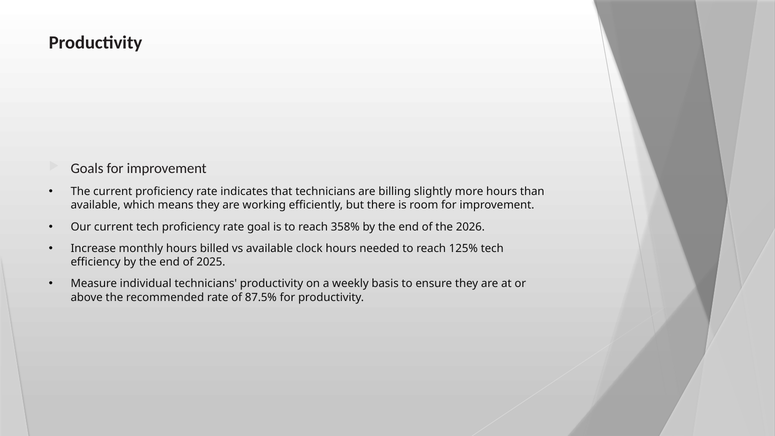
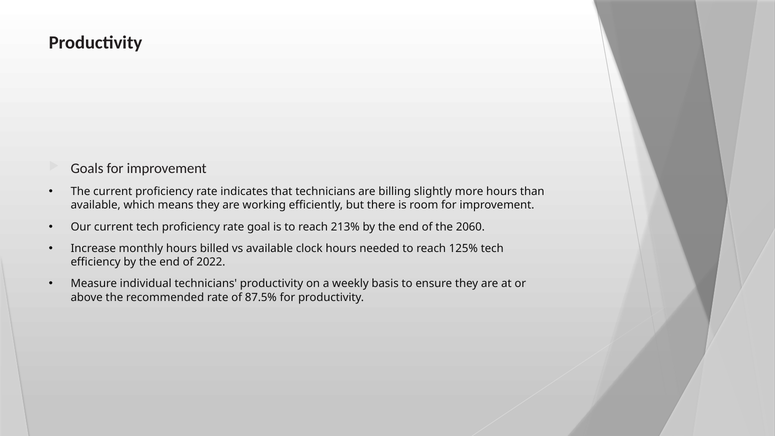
358%: 358% -> 213%
2026: 2026 -> 2060
2025: 2025 -> 2022
